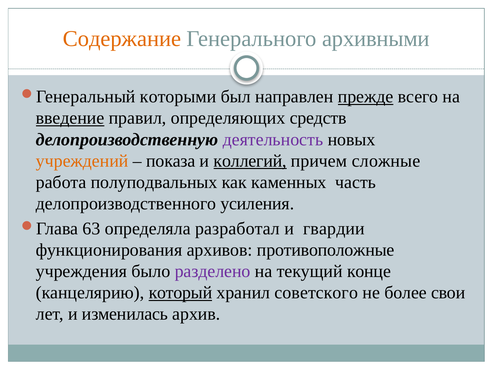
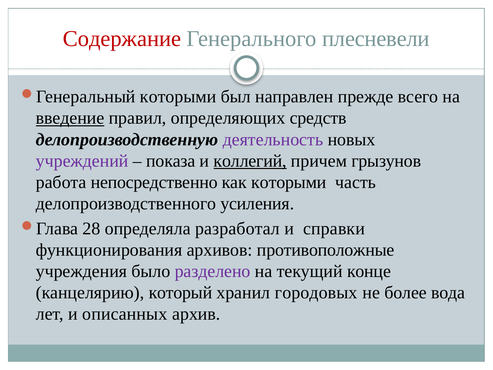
Содержание colour: orange -> red
архивными: архивными -> плесневели
прежде underline: present -> none
учреждений colour: orange -> purple
сложные: сложные -> грызунов
полуподвальных: полуподвальных -> непосредственно
как каменных: каменных -> которыми
63: 63 -> 28
гвардии: гвардии -> справки
который underline: present -> none
советского: советского -> городовых
свои: свои -> вода
изменилась: изменилась -> описанных
